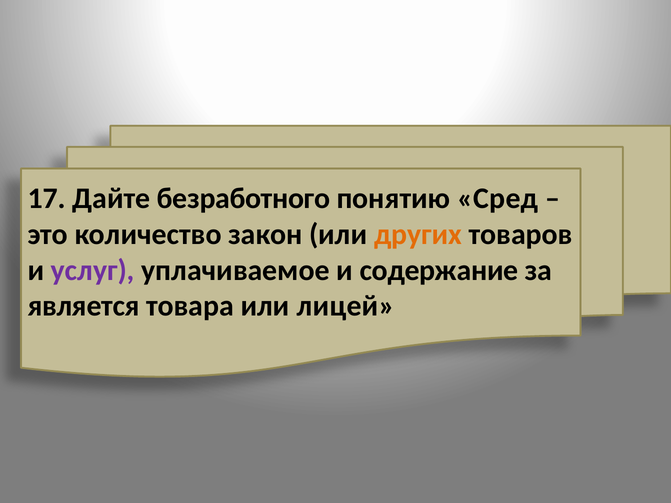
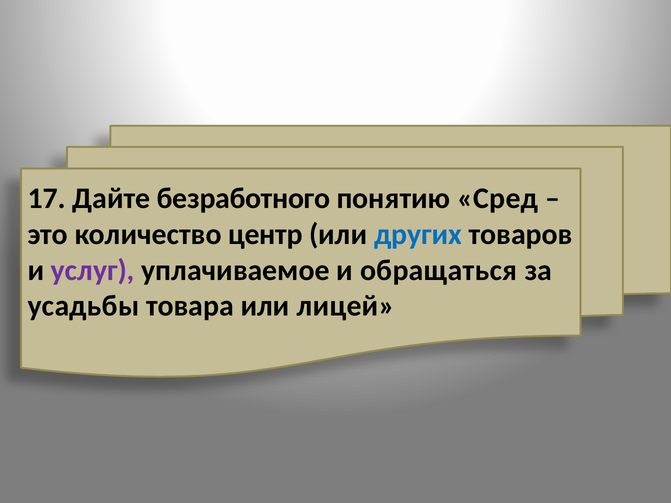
закон: закон -> центр
других colour: orange -> blue
содержание: содержание -> обращаться
является: является -> усадьбы
